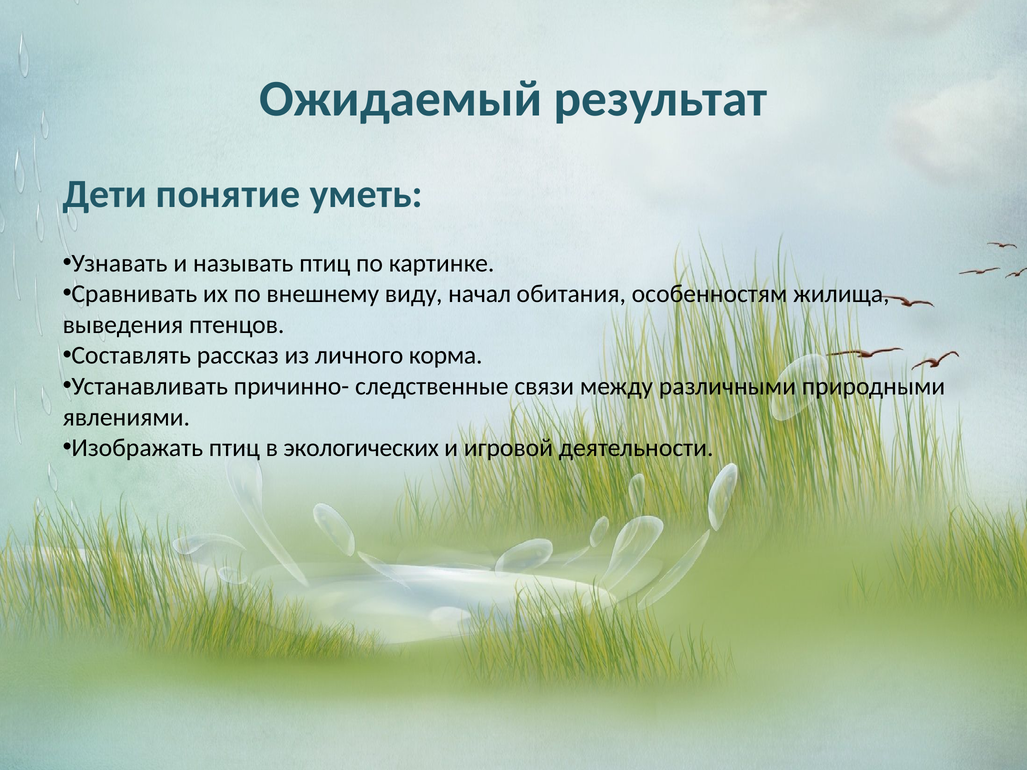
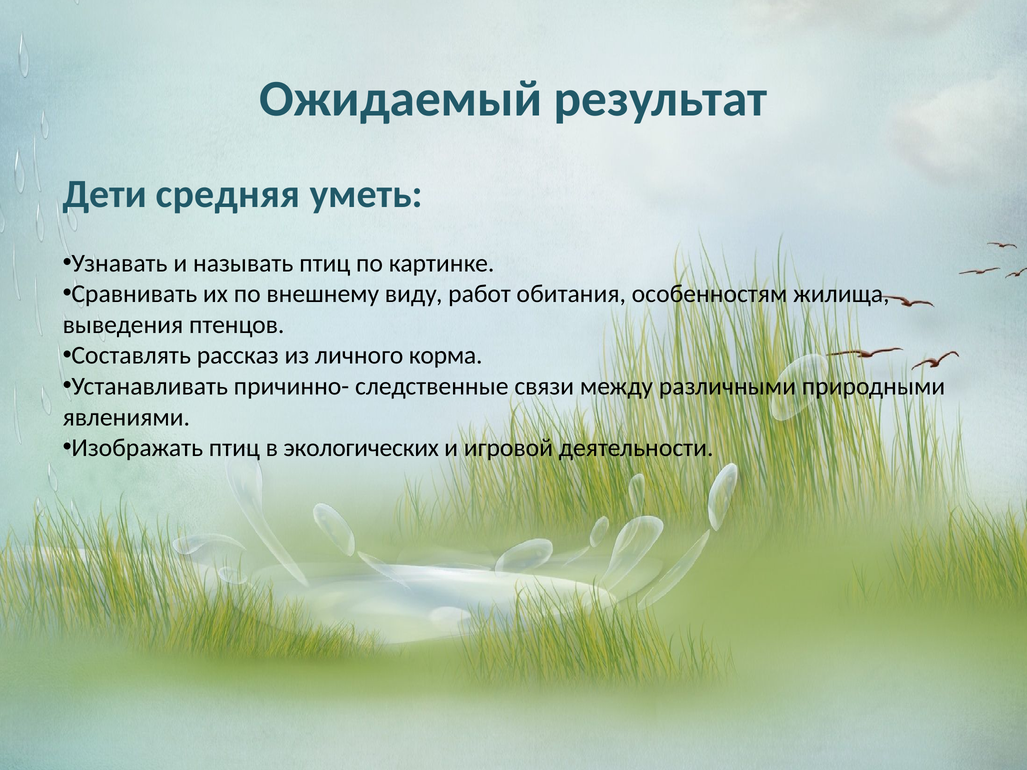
понятие: понятие -> средняя
начал: начал -> работ
